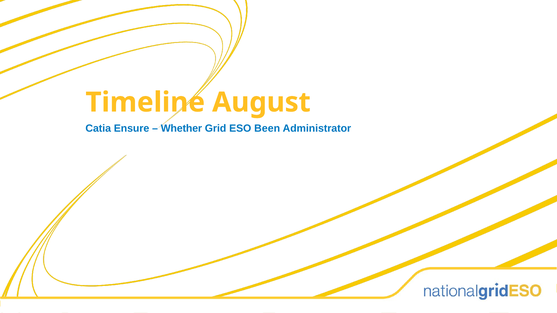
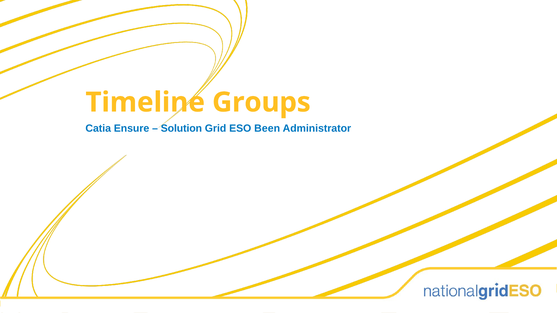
August: August -> Groups
Whether: Whether -> Solution
